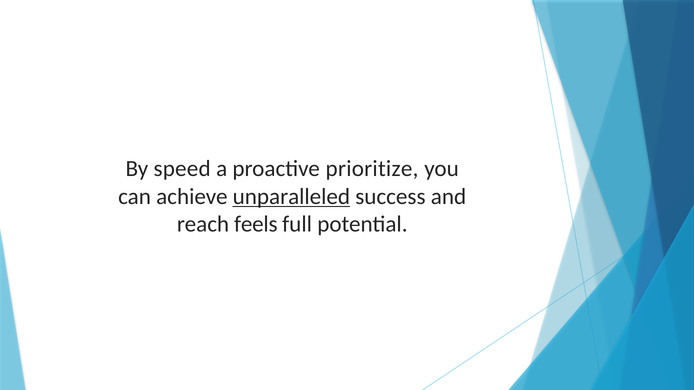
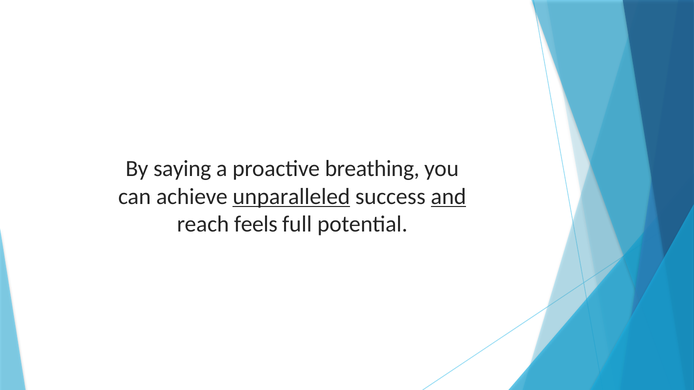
speed: speed -> saying
prioritize: prioritize -> breathing
and underline: none -> present
